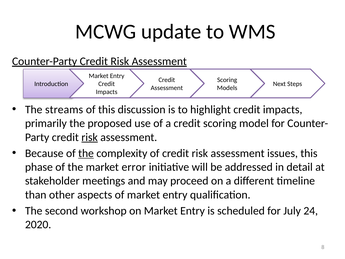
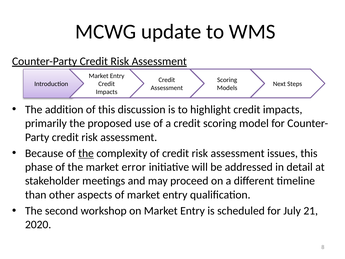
streams: streams -> addition
risk at (90, 137) underline: present -> none
24: 24 -> 21
